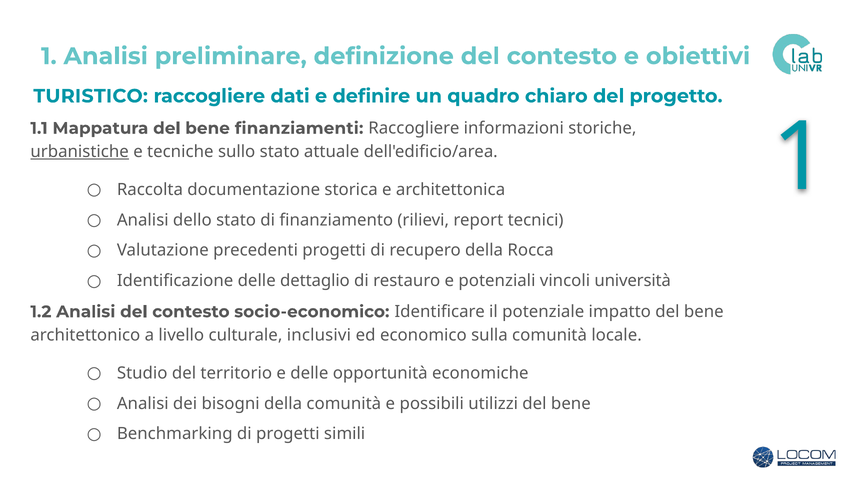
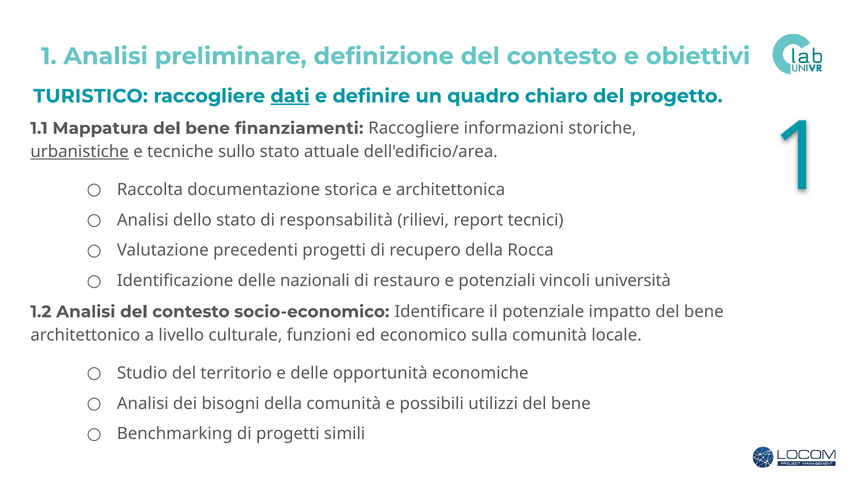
dati underline: none -> present
finanziamento: finanziamento -> responsabilità
dettaglio: dettaglio -> nazionali
inclusivi: inclusivi -> funzioni
